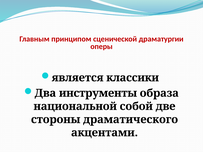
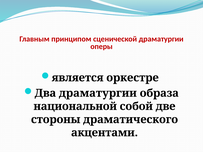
классики: классики -> оркестре
Два инструменты: инструменты -> драматургии
